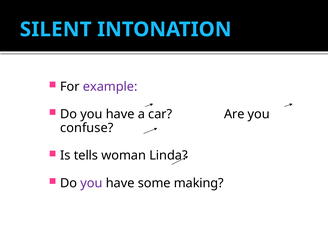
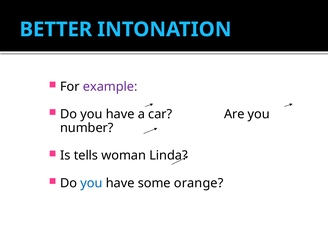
SILENT: SILENT -> BETTER
confuse: confuse -> number
you at (91, 183) colour: purple -> blue
making: making -> orange
